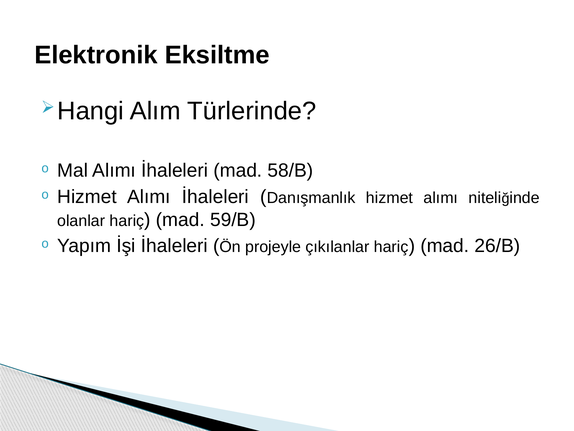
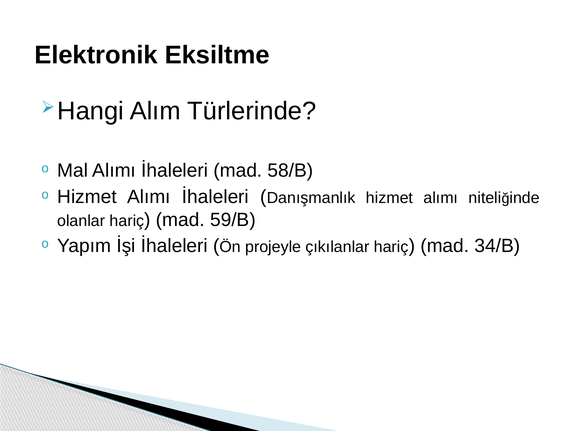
26/B: 26/B -> 34/B
